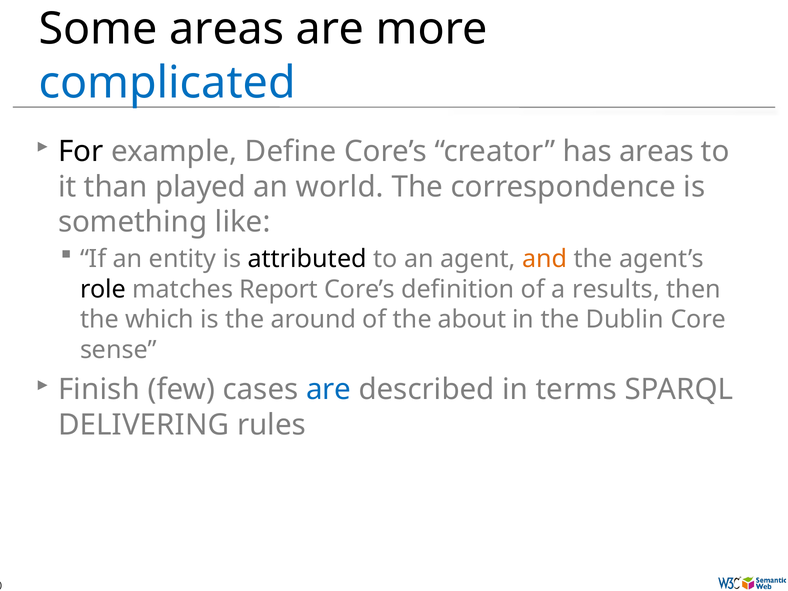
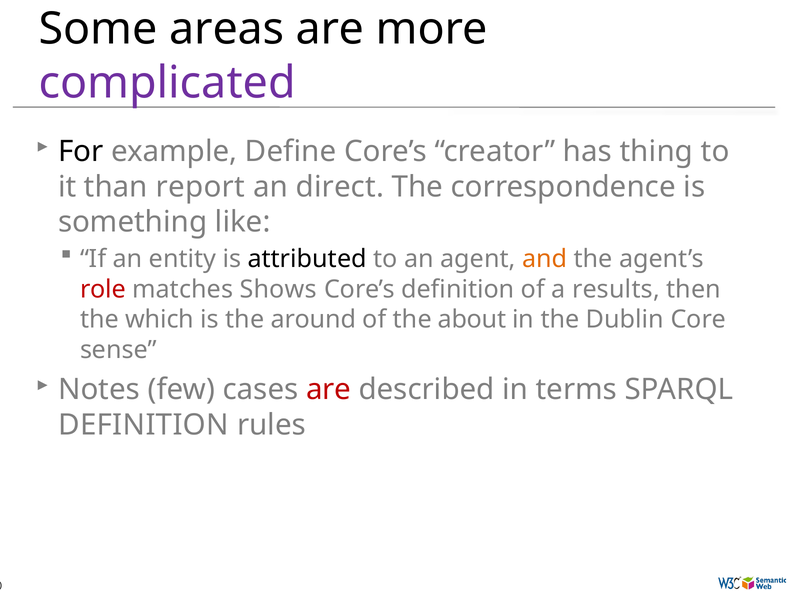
complicated colour: blue -> purple
has areas: areas -> thing
played: played -> report
world: world -> direct
role colour: black -> red
Report: Report -> Shows
Finish: Finish -> Notes
are at (329, 389) colour: blue -> red
DELIVERING at (144, 425): DELIVERING -> DEFINITION
